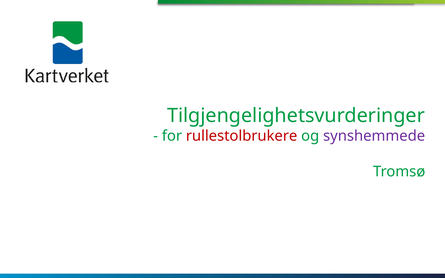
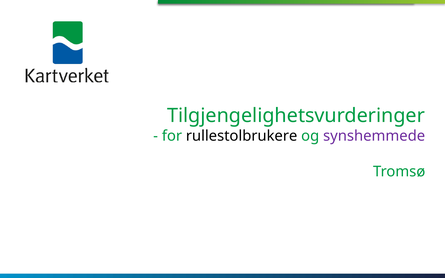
rullestolbrukere colour: red -> black
